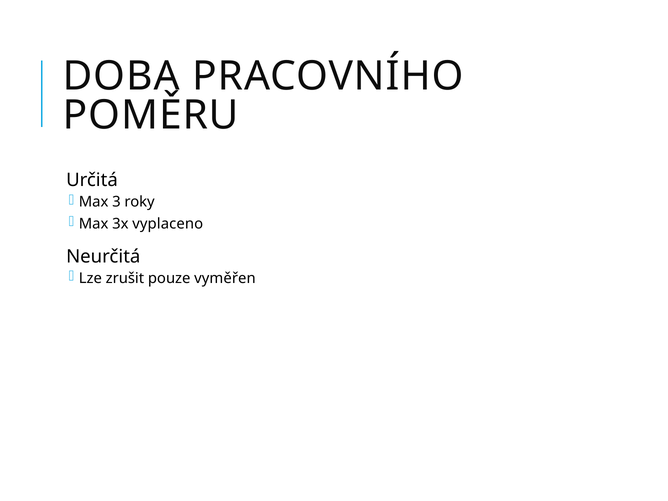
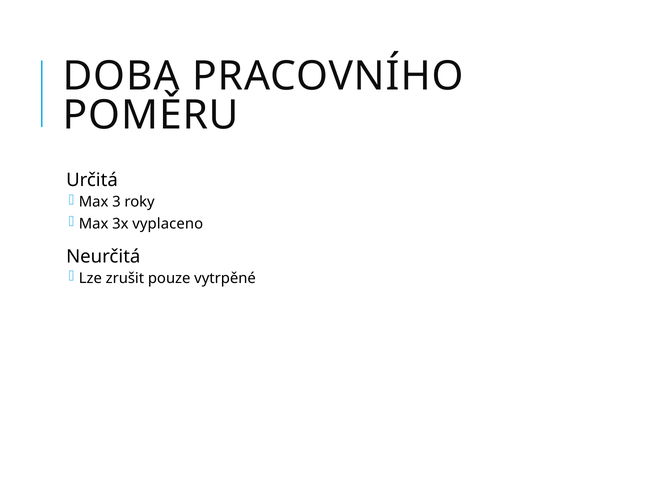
vyměřen: vyměřen -> vytrpěné
